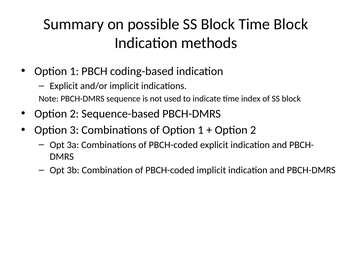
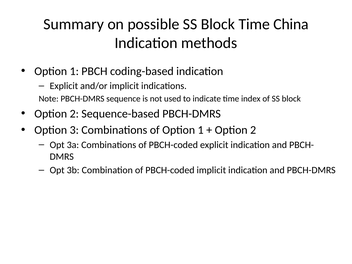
Time Block: Block -> China
